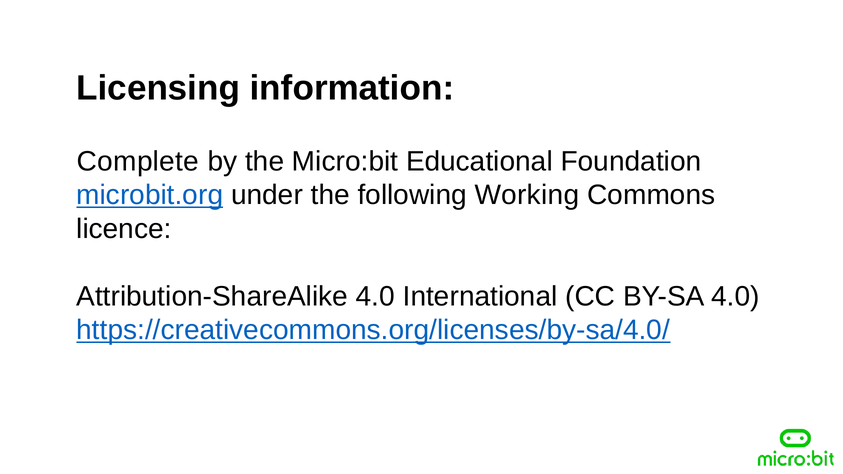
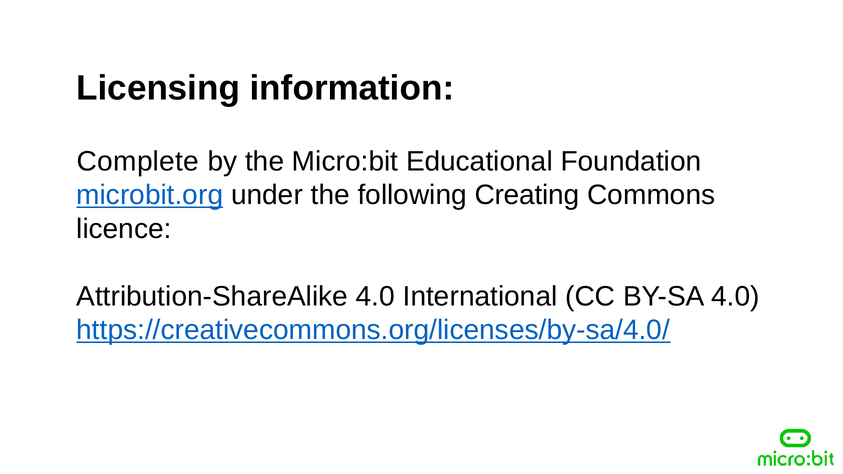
Working: Working -> Creating
